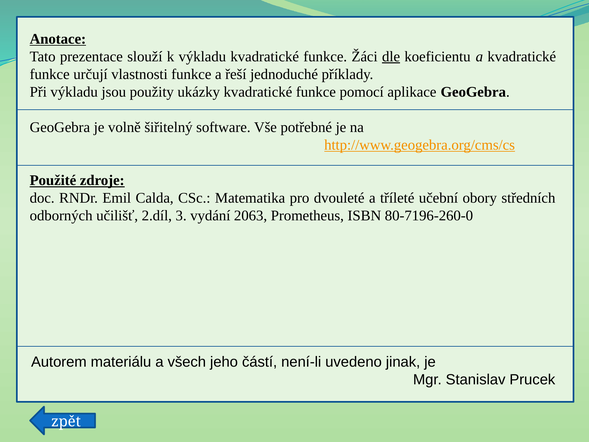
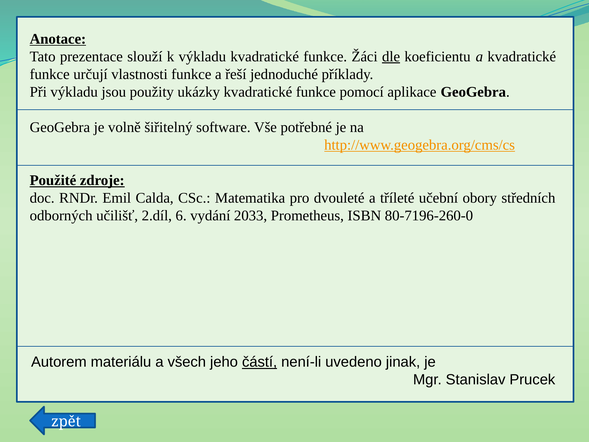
3: 3 -> 6
2063: 2063 -> 2033
částí underline: none -> present
